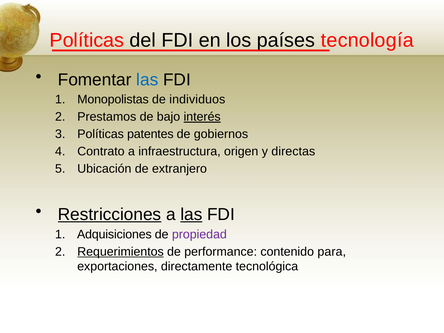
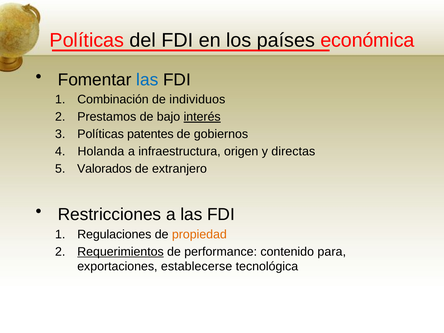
tecnología: tecnología -> económica
Monopolistas: Monopolistas -> Combinación
Contrato: Contrato -> Holanda
Ubicación: Ubicación -> Valorados
Restricciones underline: present -> none
las at (191, 214) underline: present -> none
Adquisiciones: Adquisiciones -> Regulaciones
propiedad colour: purple -> orange
directamente: directamente -> establecerse
